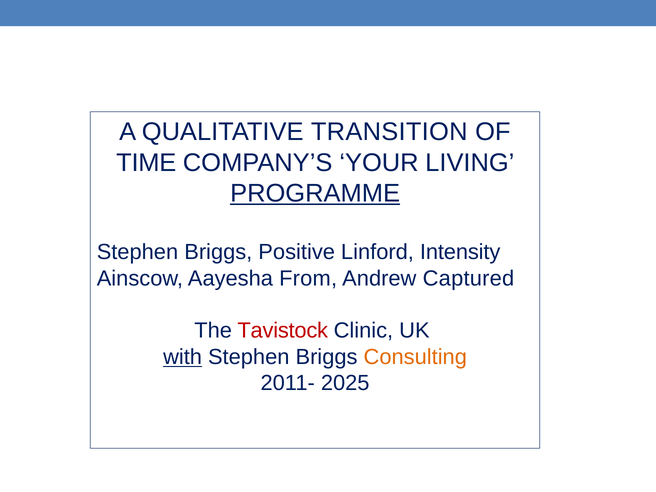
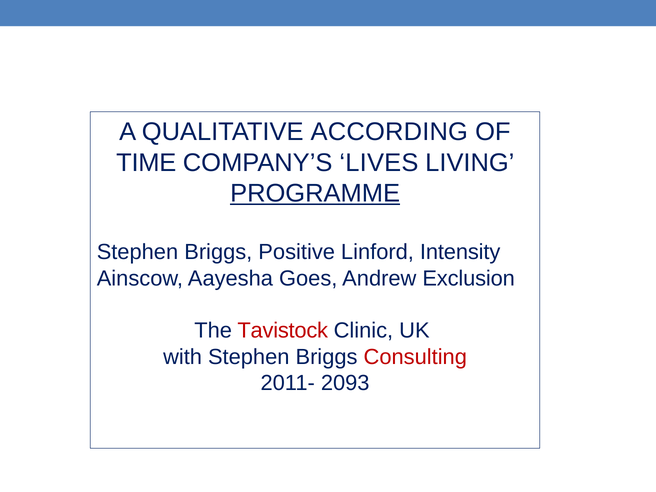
TRANSITION: TRANSITION -> ACCORDING
YOUR: YOUR -> LIVES
From: From -> Goes
Captured: Captured -> Exclusion
with underline: present -> none
Consulting colour: orange -> red
2025: 2025 -> 2093
